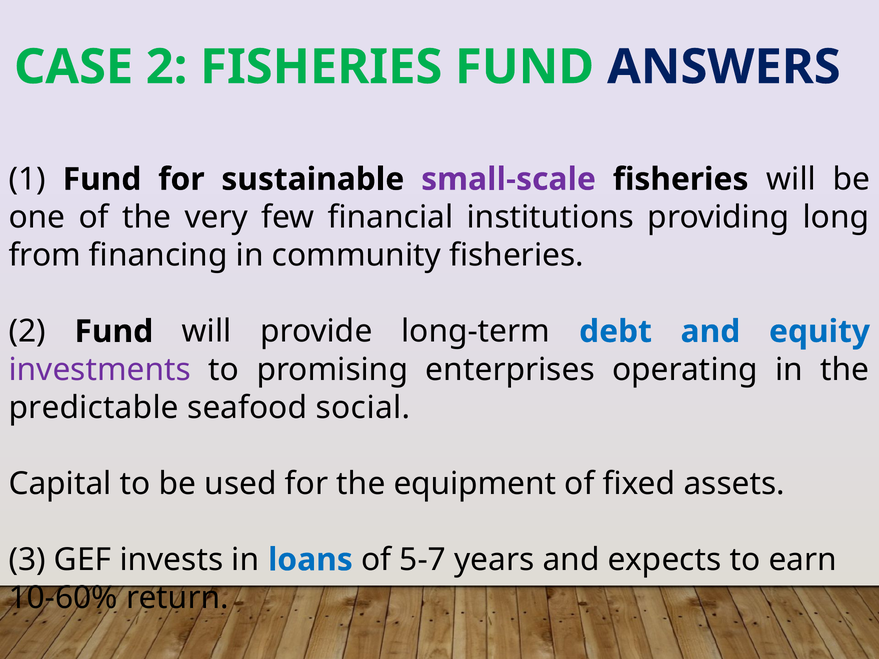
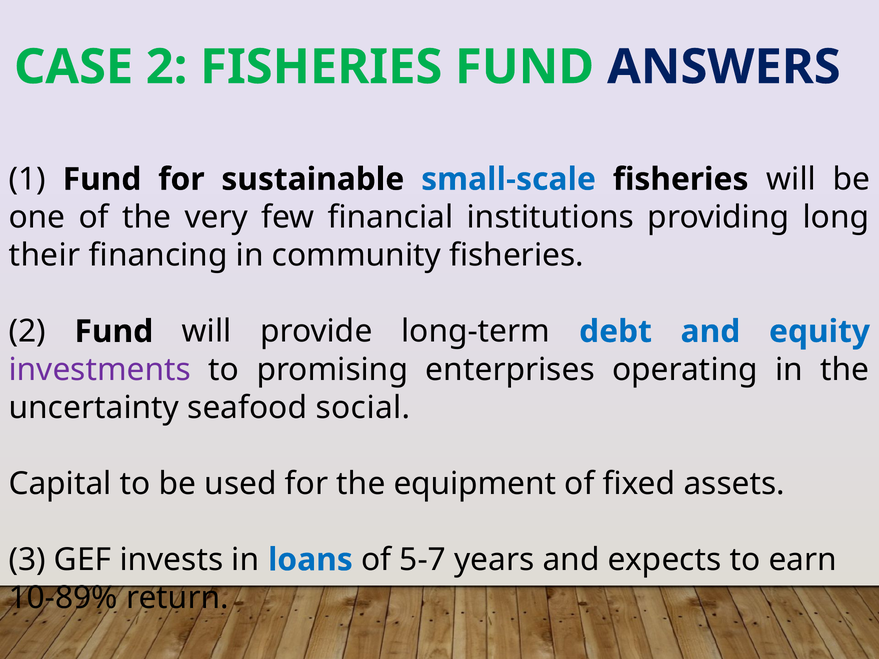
small-scale colour: purple -> blue
from: from -> their
predictable: predictable -> uncertainty
10-60%: 10-60% -> 10-89%
